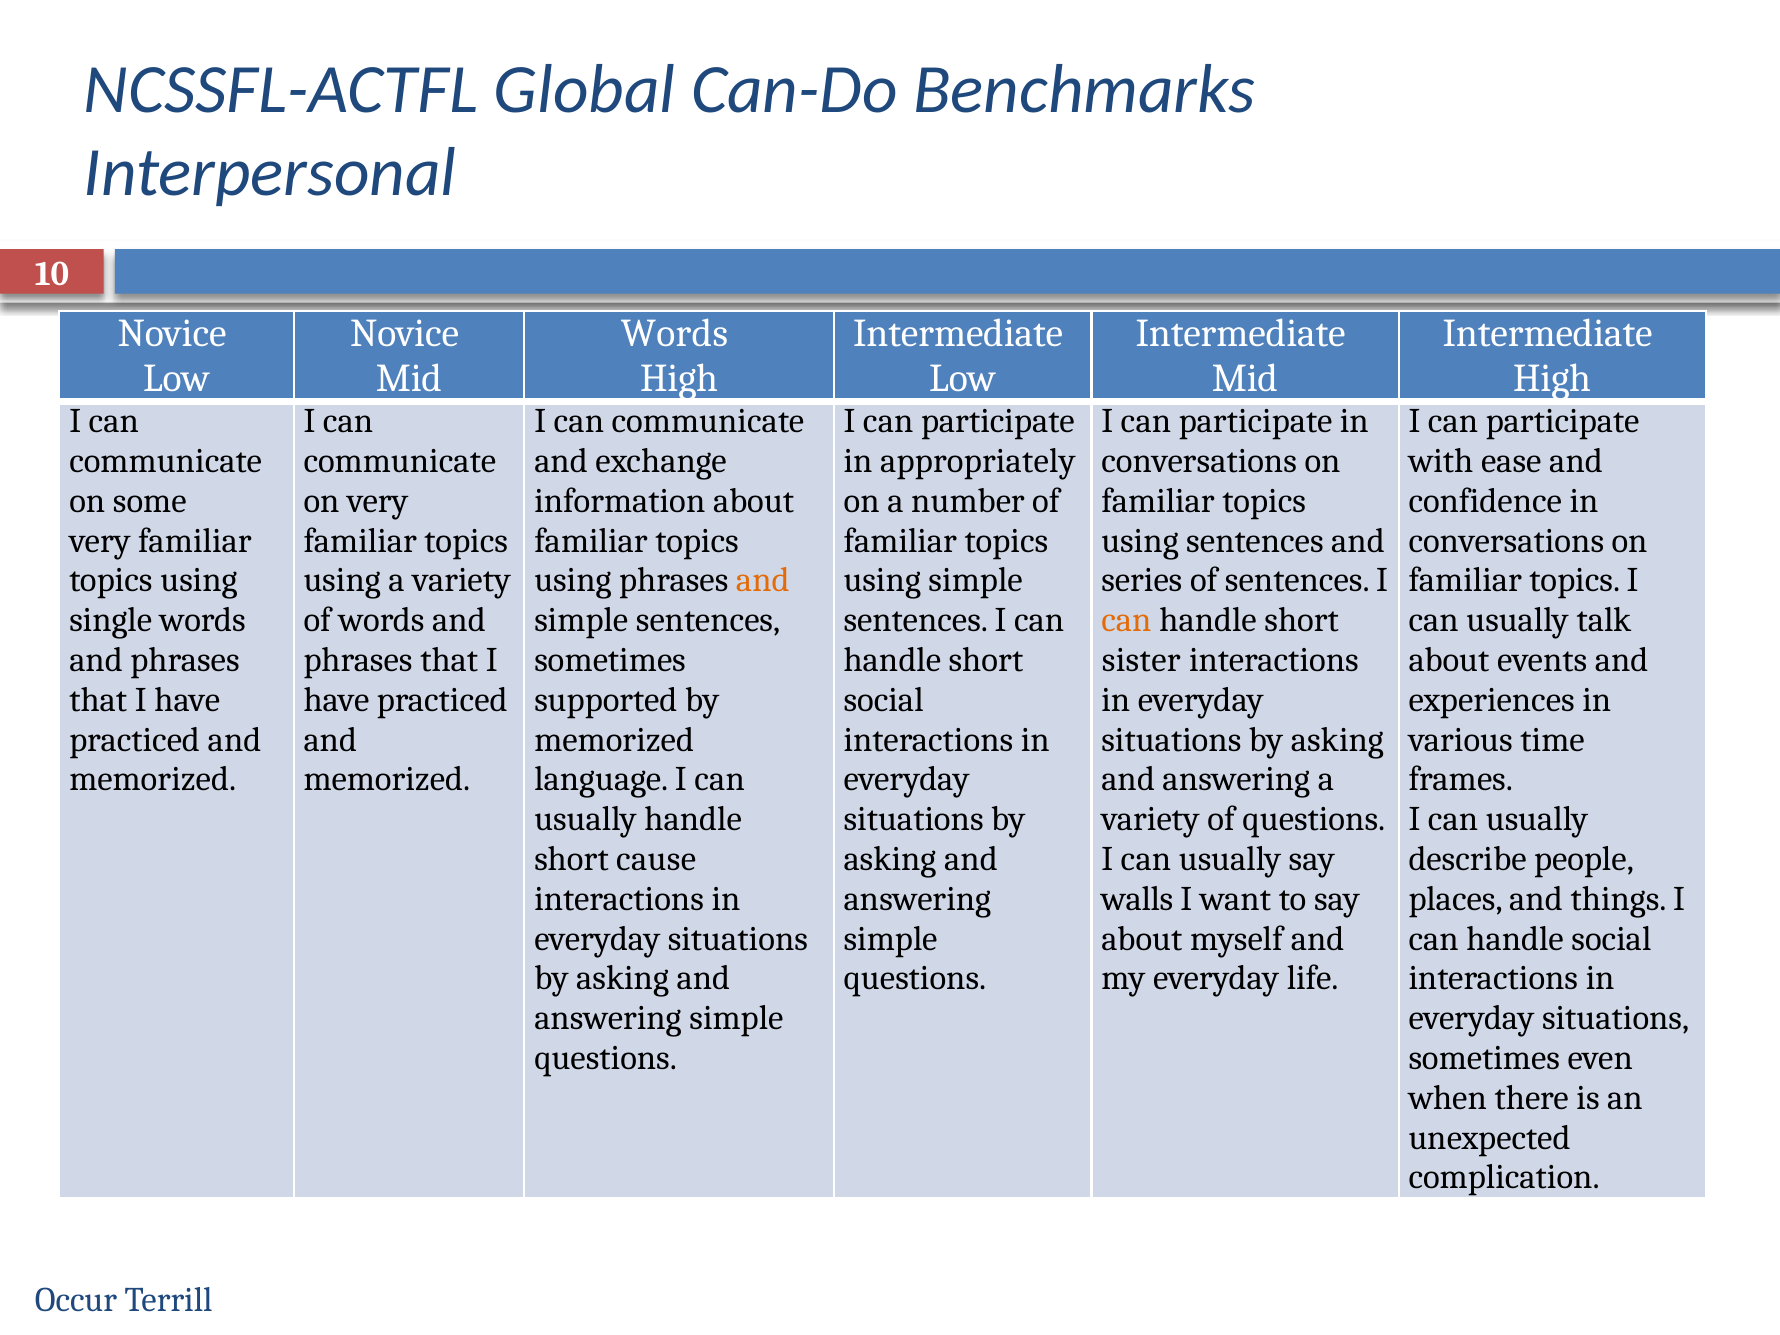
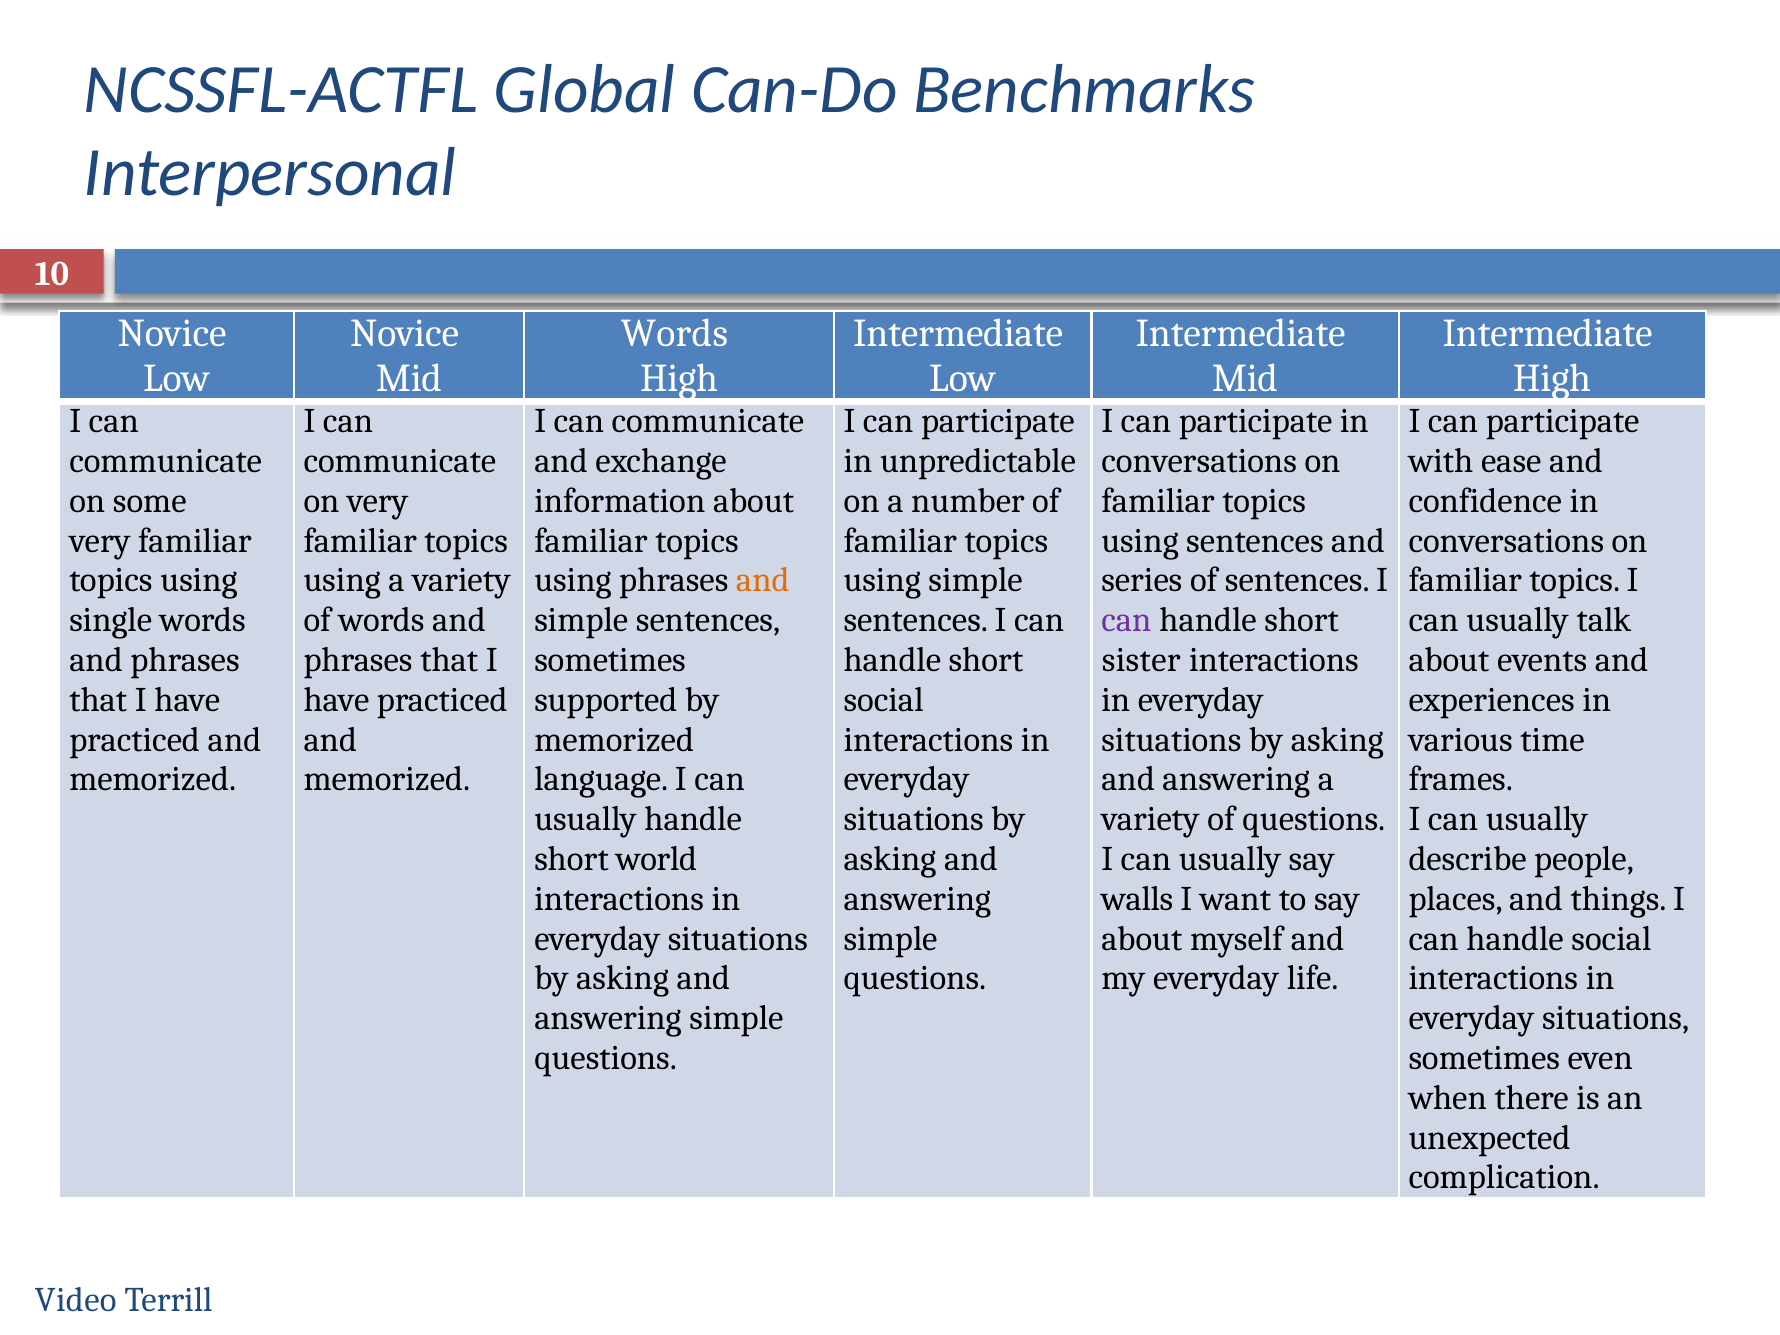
appropriately: appropriately -> unpredictable
can at (1126, 620) colour: orange -> purple
cause: cause -> world
Occur: Occur -> Video
